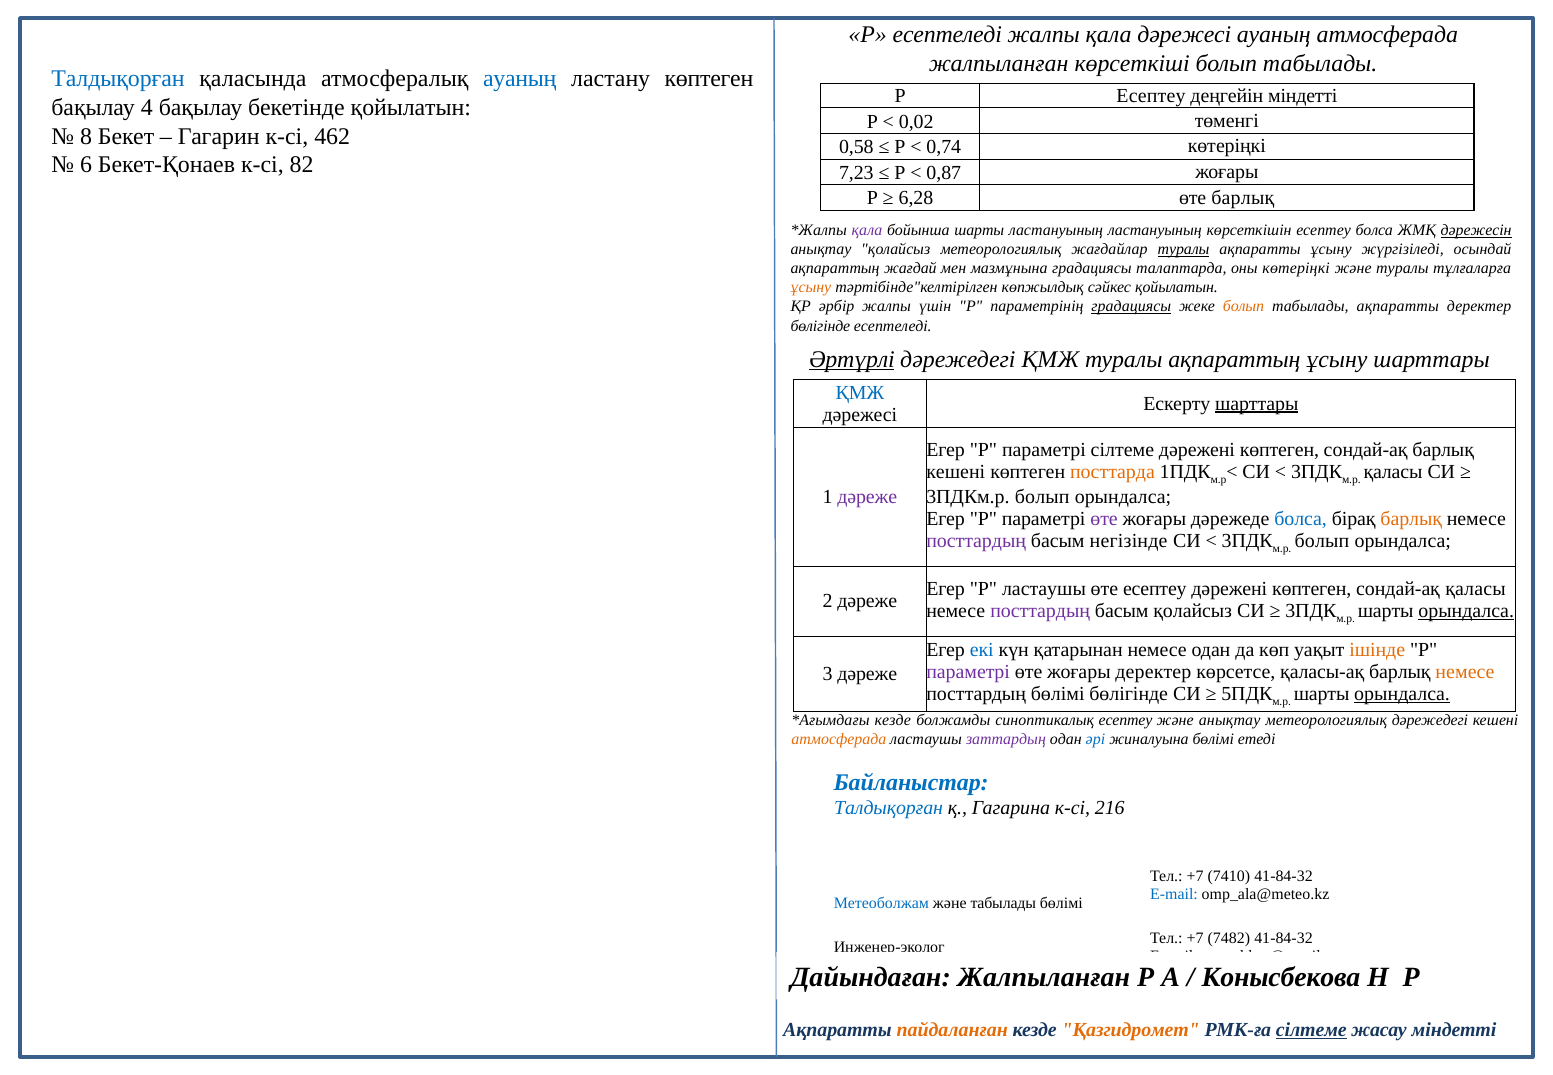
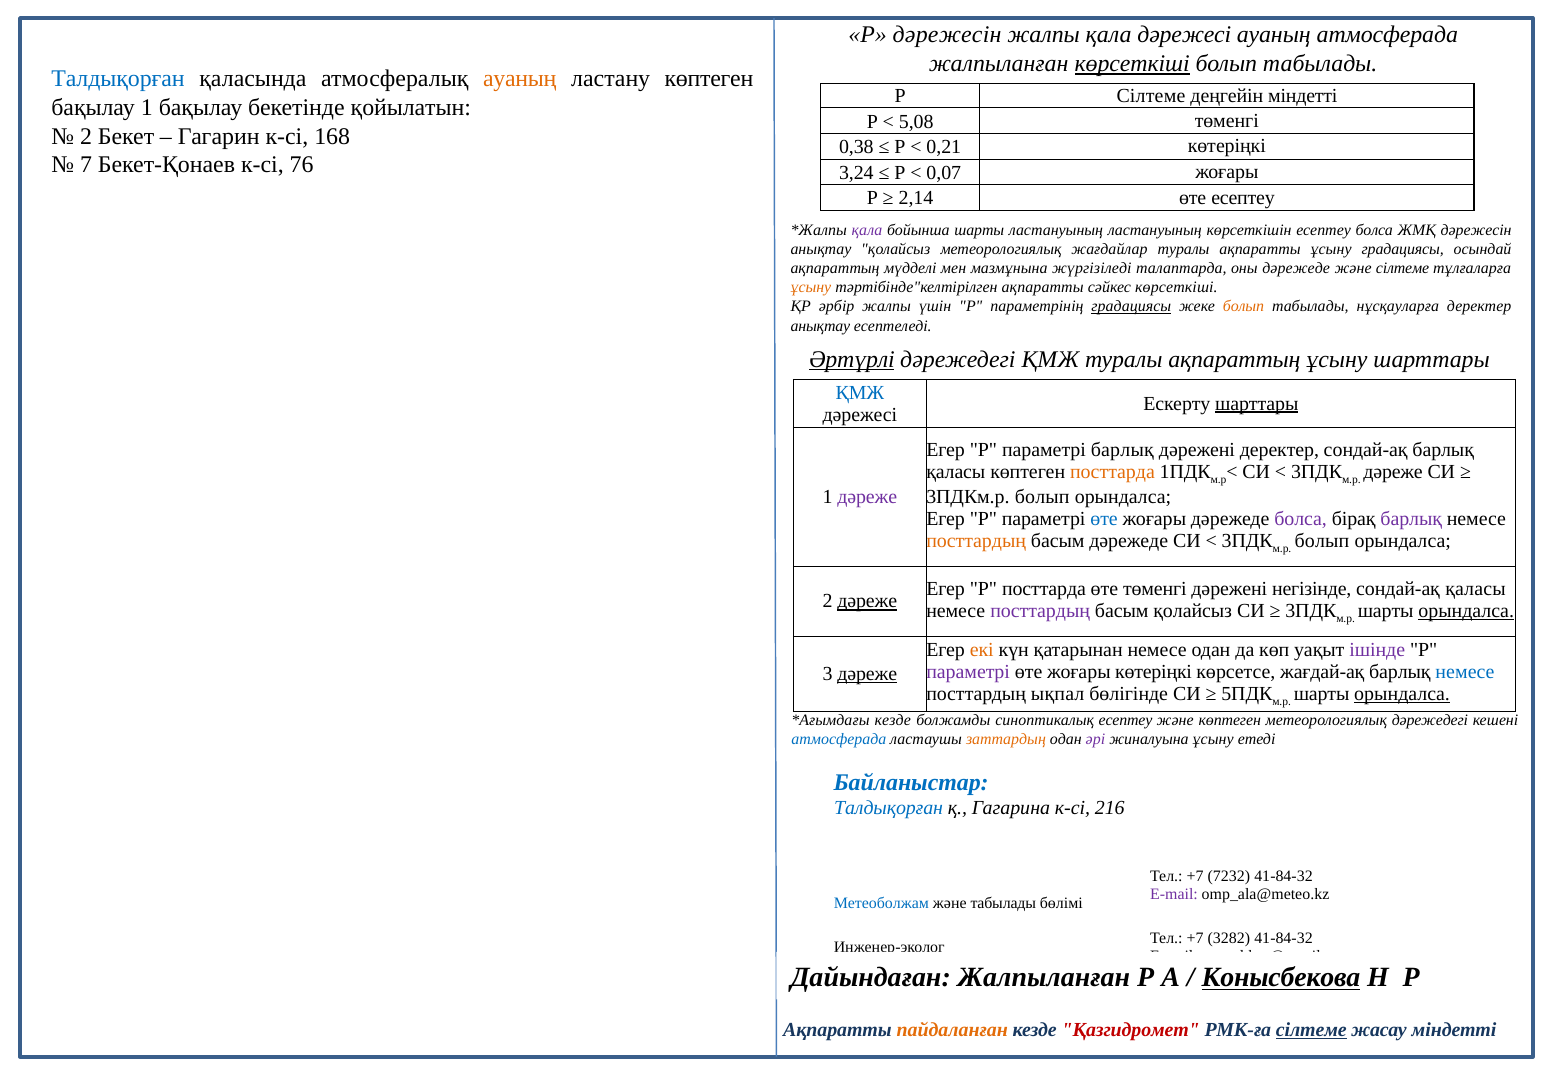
Р есептеледі: есептеледі -> дәрежесін
көрсеткіші at (1132, 64) underline: none -> present
ауаның at (520, 79) colour: blue -> orange
Р Есептеу: Есептеу -> Сілтеме
бақылау 4: 4 -> 1
0,02: 0,02 -> 5,08
8 at (86, 136): 8 -> 2
462: 462 -> 168
0,58: 0,58 -> 0,38
0,74: 0,74 -> 0,21
6: 6 -> 7
82: 82 -> 76
7,23: 7,23 -> 3,24
0,87: 0,87 -> 0,07
6,28: 6,28 -> 2,14
өте барлық: барлық -> есептеу
дәрежесін at (1476, 230) underline: present -> none
туралы at (1184, 250) underline: present -> none
ұсыну жүргізіледі: жүргізіледі -> градациясы
жағдай: жағдай -> мүдделі
мазмұнына градациясы: градациясы -> жүргізіледі
оны көтеріңкі: көтеріңкі -> дәрежеде
және туралы: туралы -> сілтеме
тәртібінде"келтірілген көпжылдық: көпжылдық -> ақпаратты
сәйкес қойылатын: қойылатын -> көрсеткіші
табылады ақпаратты: ақпаратты -> нұсқауларға
бөлігінде at (820, 326): бөлігінде -> анықтау
параметрі сілтеме: сілтеме -> барлық
көптеген at (1279, 450): көптеген -> деректер
кешені at (956, 472): кешені -> қаласы
қаласы at (1393, 472): қаласы -> дәреже
өте at (1104, 519) colour: purple -> blue
болса at (1301, 519) colour: blue -> purple
барлық at (1411, 519) colour: orange -> purple
посттардың at (976, 541) colour: purple -> orange
басым негізінде: негізінде -> дәрежеде
Р ластаушы: ластаушы -> посттарда
өте есептеу: есептеу -> төменгі
көптеген at (1312, 589): көптеген -> негізінде
дәреже at (867, 601) underline: none -> present
екі colour: blue -> orange
ішінде colour: orange -> purple
жоғары деректер: деректер -> көтеріңкі
қаласы-ақ: қаласы-ақ -> жағдай-ақ
немесе at (1465, 672) colour: orange -> blue
дәреже at (867, 674) underline: none -> present
посттардың бөлімі: бөлімі -> ықпал
және анықтау: анықтау -> көптеген
атмосферада at (839, 740) colour: orange -> blue
заттардың colour: purple -> orange
әрі colour: blue -> purple
жиналуына бөлімі: бөлімі -> ұсыну
7410: 7410 -> 7232
E-mail at (1174, 894) colour: blue -> purple
7482: 7482 -> 3282
Конысбекова underline: none -> present
Қазгидромет colour: orange -> red
